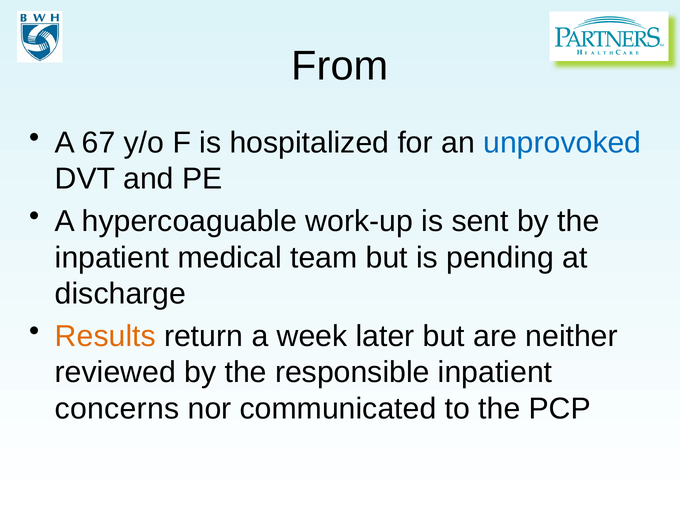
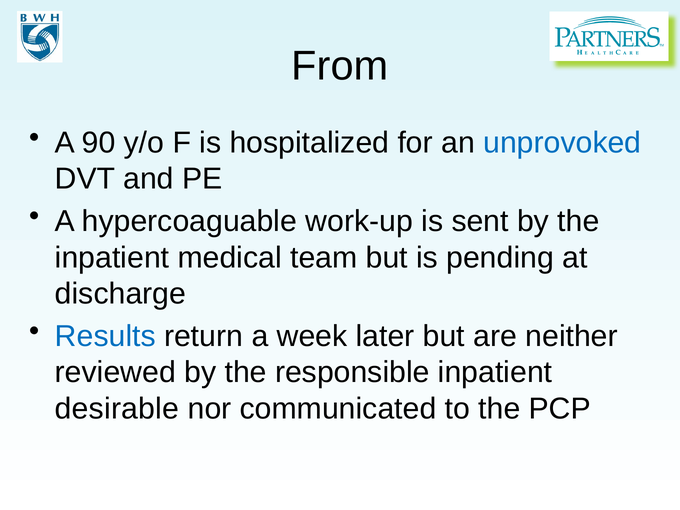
67: 67 -> 90
Results colour: orange -> blue
concerns: concerns -> desirable
